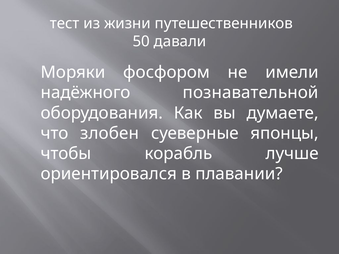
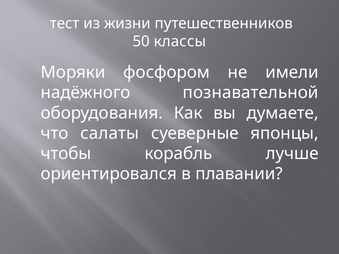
давали: давали -> классы
злобен: злобен -> салаты
